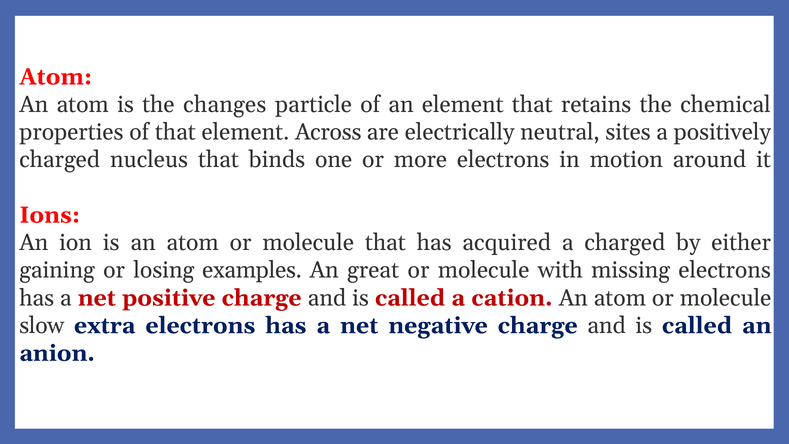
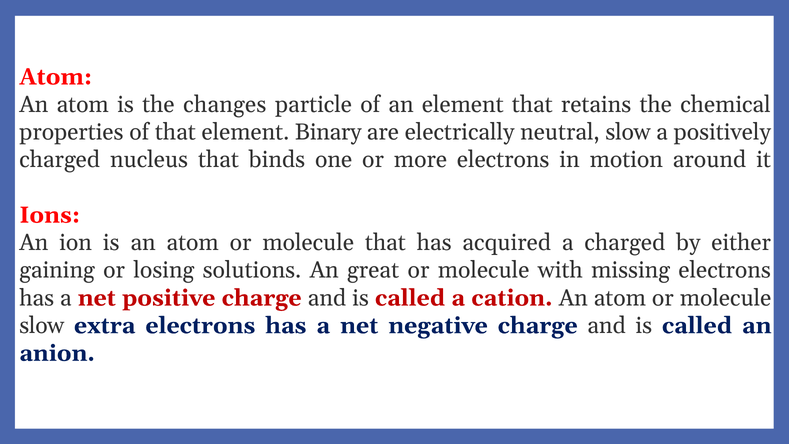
Across: Across -> Binary
neutral sites: sites -> slow
examples: examples -> solutions
